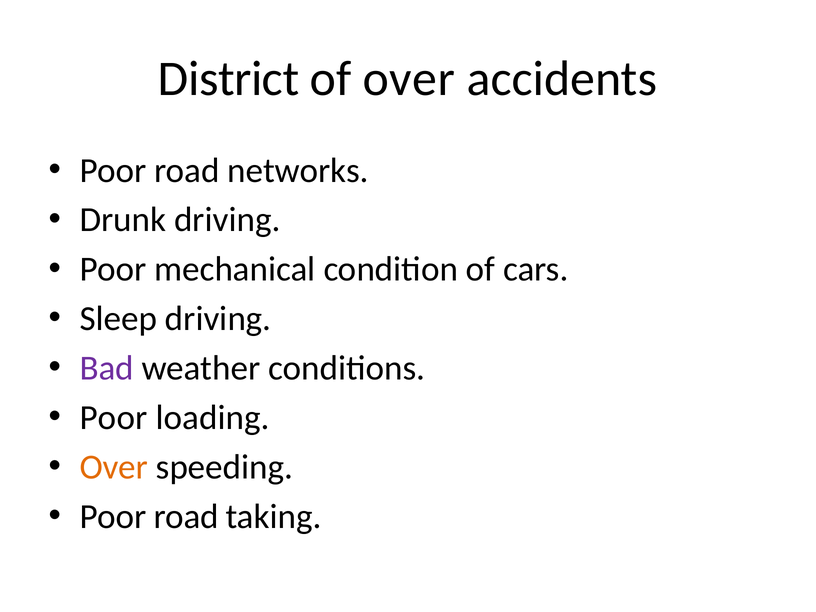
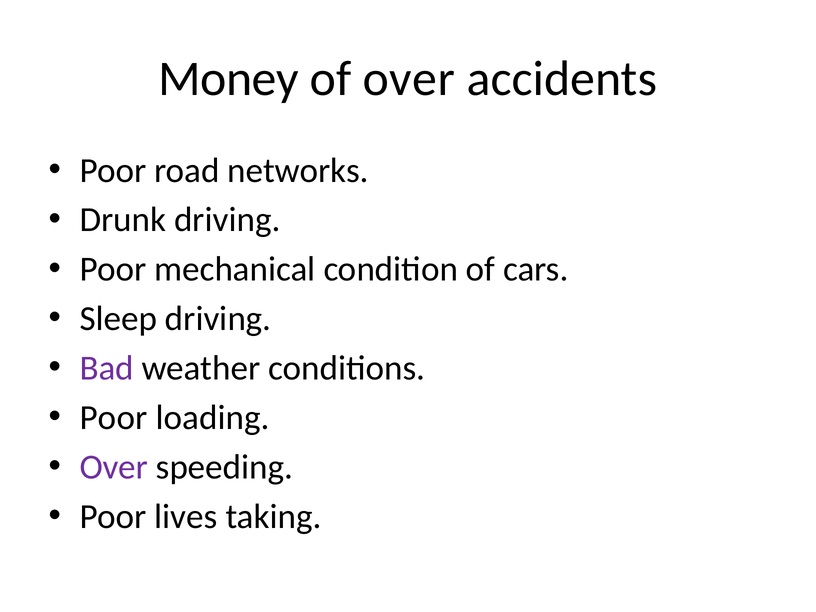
District: District -> Money
Over at (114, 467) colour: orange -> purple
road at (186, 517): road -> lives
